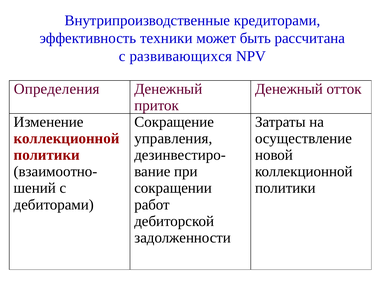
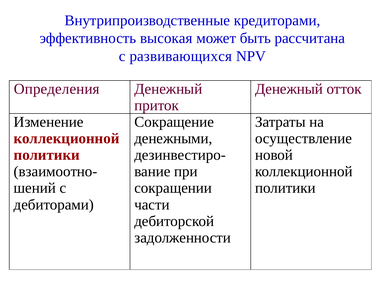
техники: техники -> высокая
управления: управления -> денежными
работ: работ -> части
